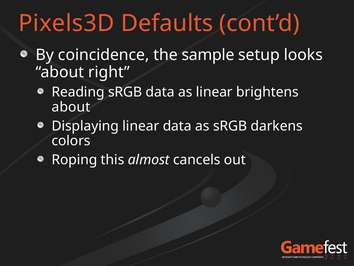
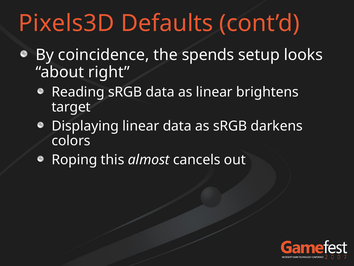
sample: sample -> spends
about at (71, 107): about -> target
